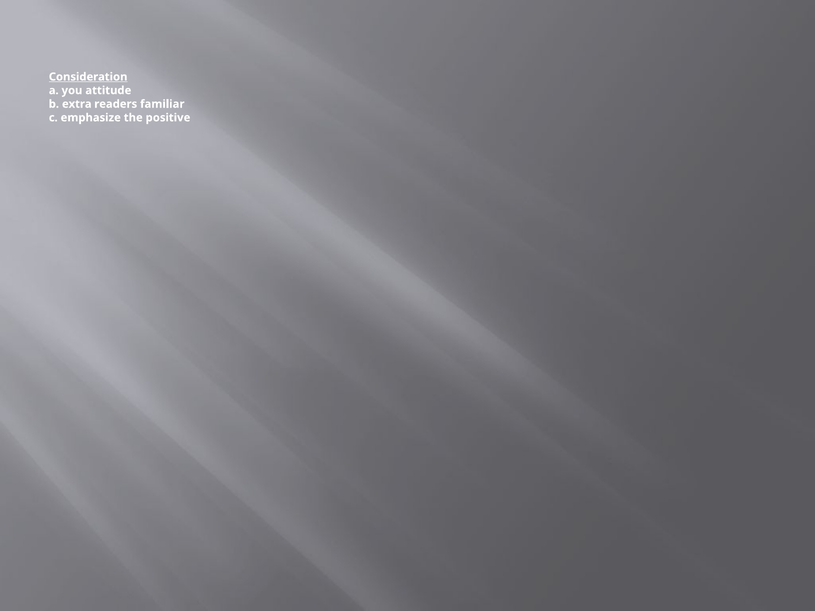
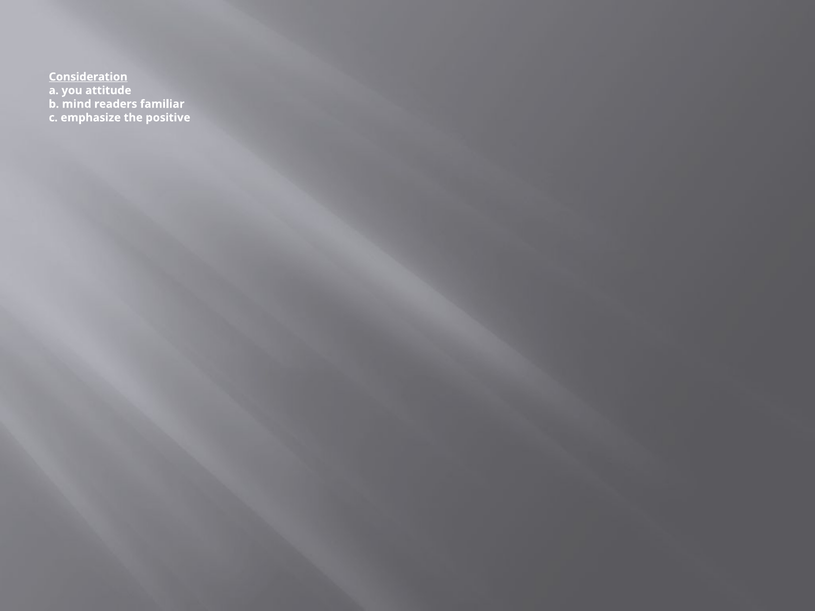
extra: extra -> mind
